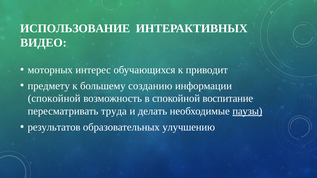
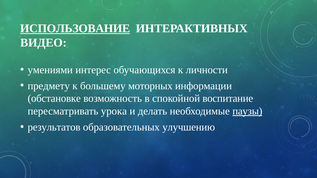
ИСПОЛЬЗОВАНИЕ underline: none -> present
моторных: моторных -> умениями
приводит: приводит -> личности
созданию: созданию -> моторных
спокойной at (54, 99): спокойной -> обстановке
труда: труда -> урока
